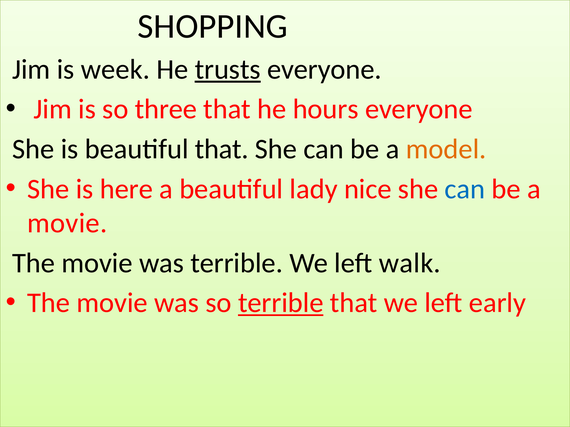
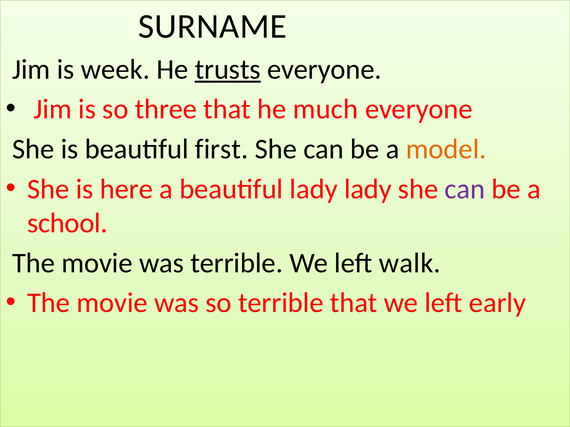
SHOPPING: SHOPPING -> SURNAME
hours: hours -> much
beautiful that: that -> first
lady nice: nice -> lady
can at (465, 189) colour: blue -> purple
movie at (67, 223): movie -> school
terrible at (281, 303) underline: present -> none
